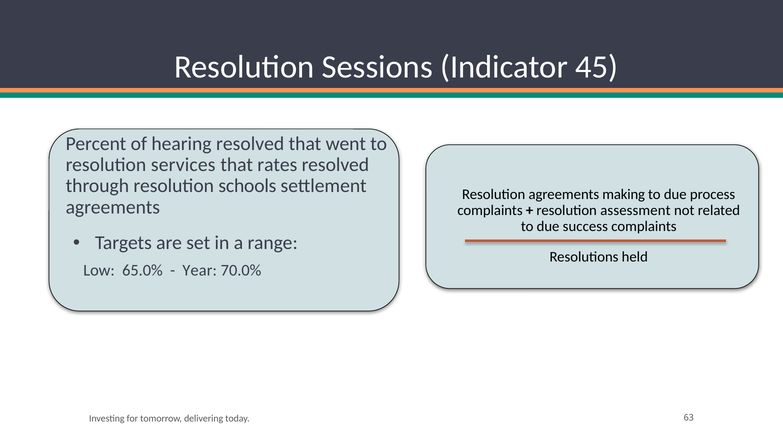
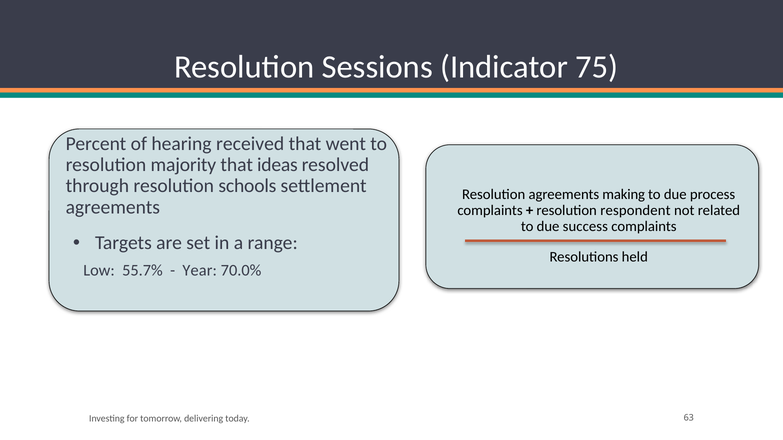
45: 45 -> 75
hearing resolved: resolved -> received
services: services -> majority
rates: rates -> ideas
assessment: assessment -> respondent
65.0%: 65.0% -> 55.7%
